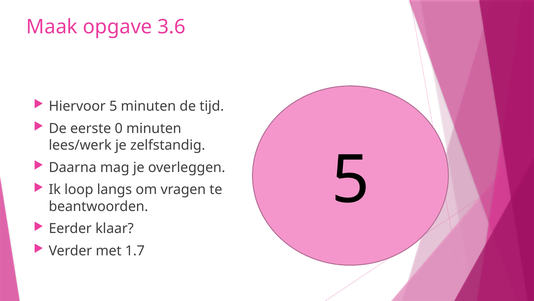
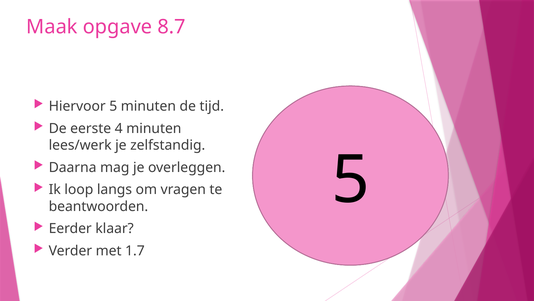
3.6: 3.6 -> 8.7
0: 0 -> 4
